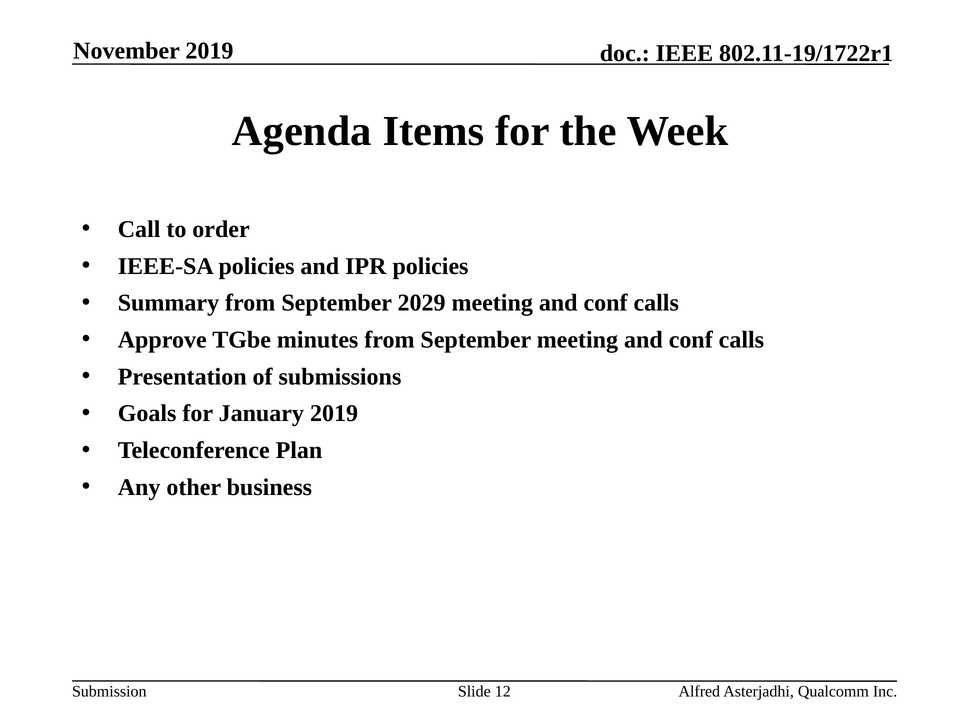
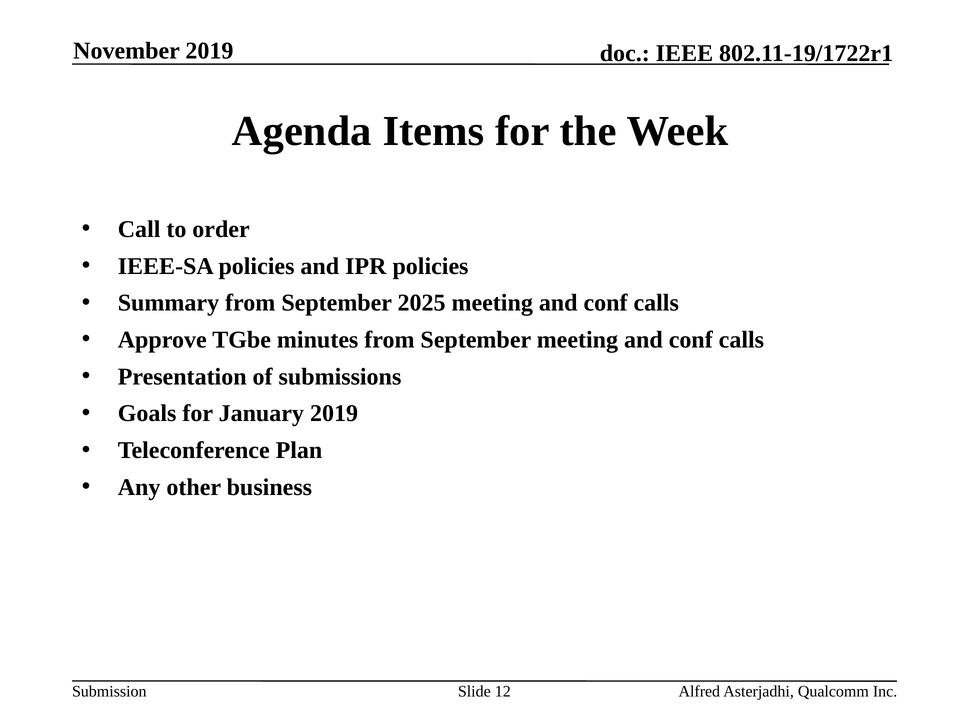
2029: 2029 -> 2025
